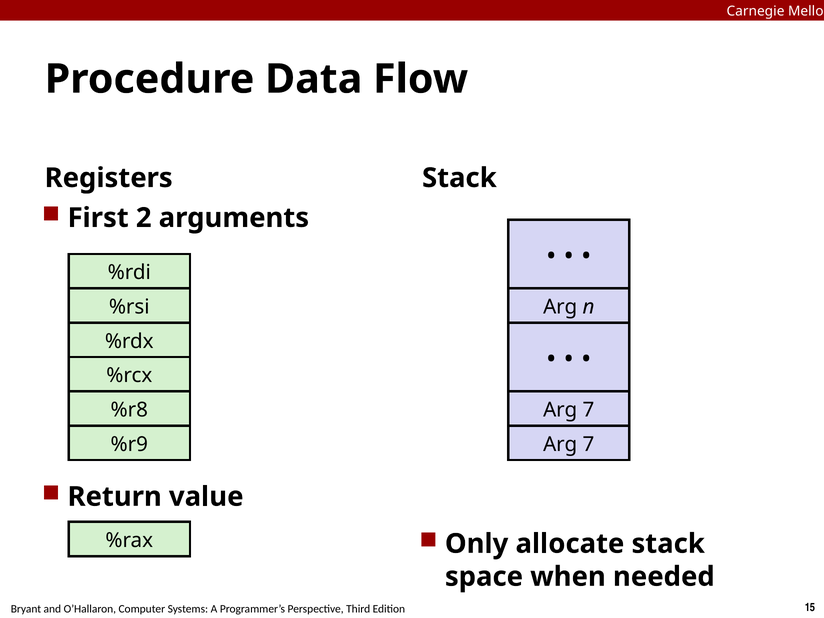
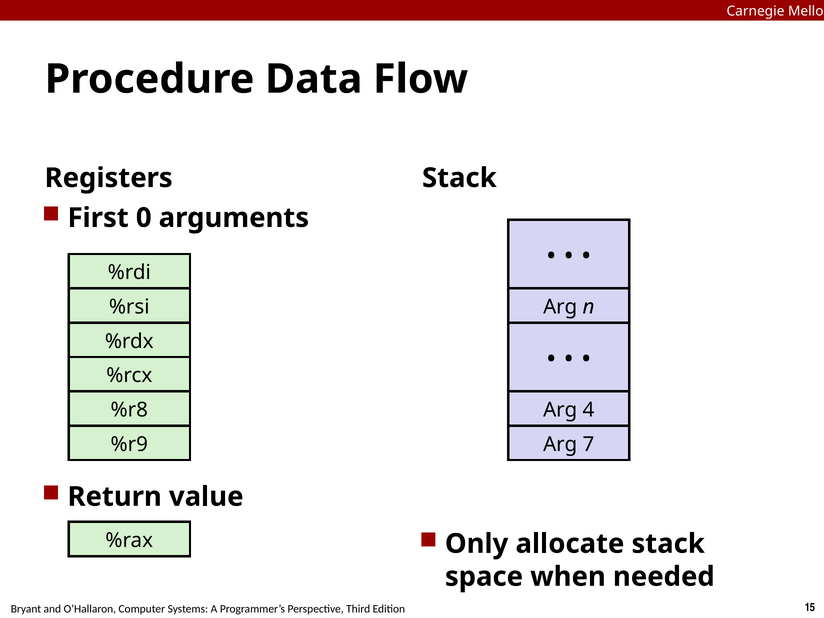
2: 2 -> 0
7 at (588, 410): 7 -> 4
